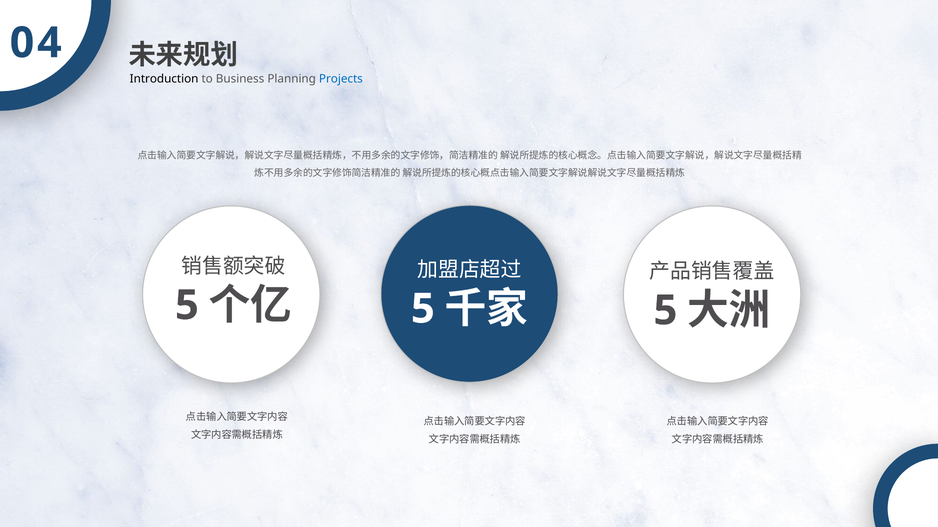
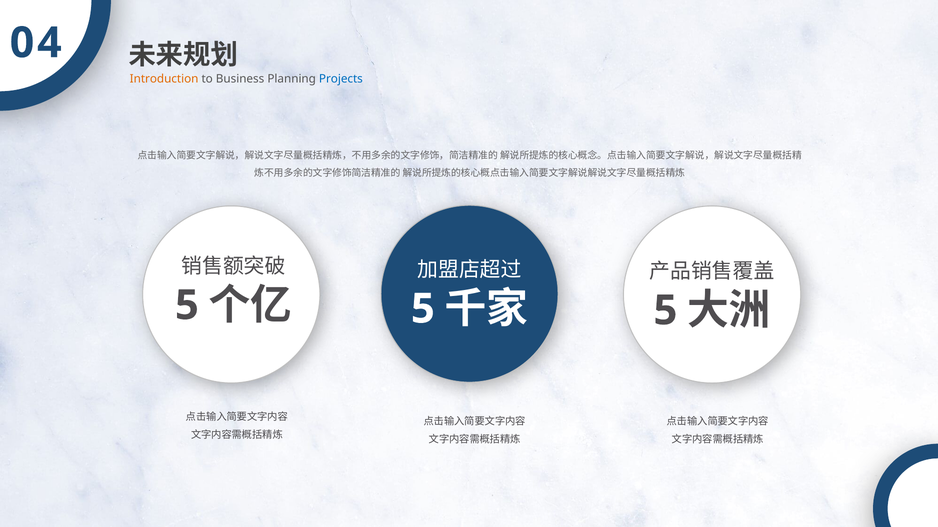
Introduction colour: black -> orange
